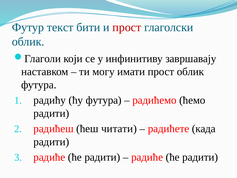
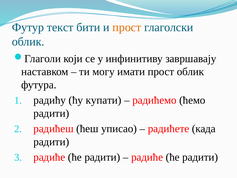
прост at (127, 27) colour: red -> orange
ћу футура: футура -> купати
читати: читати -> уписао
